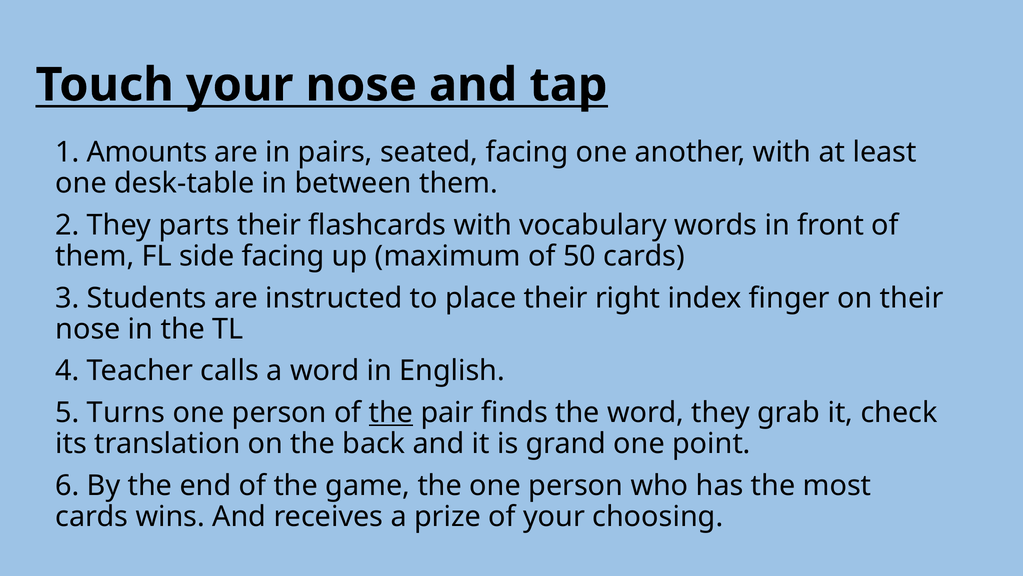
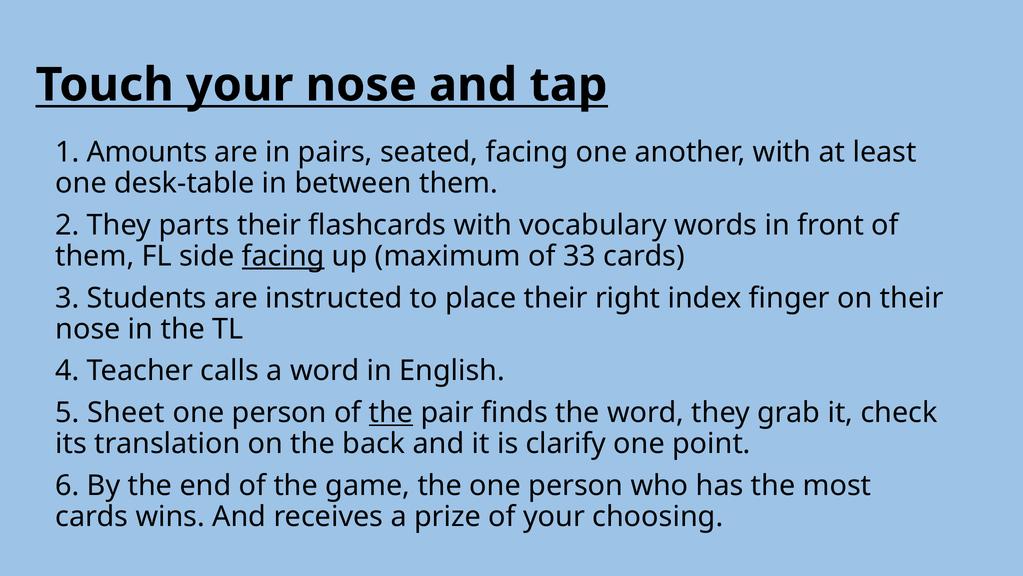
facing at (283, 256) underline: none -> present
50: 50 -> 33
Turns: Turns -> Sheet
grand: grand -> clarify
